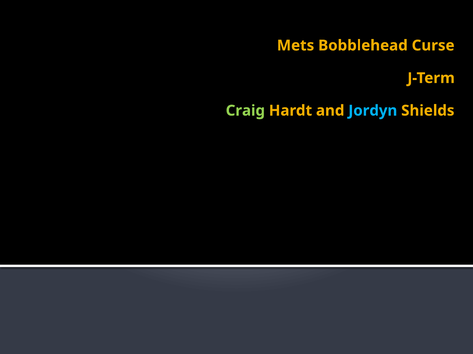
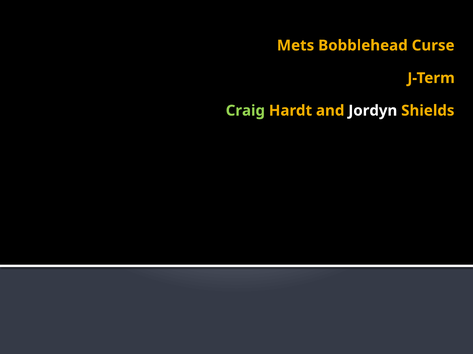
Jordyn colour: light blue -> white
